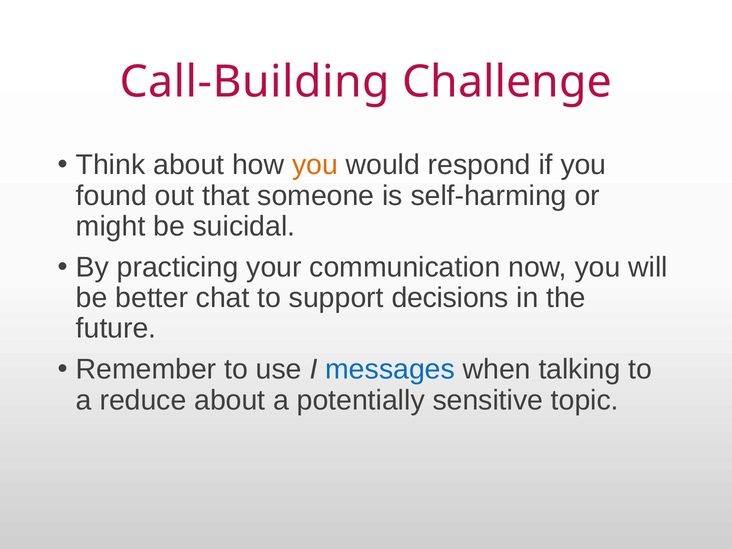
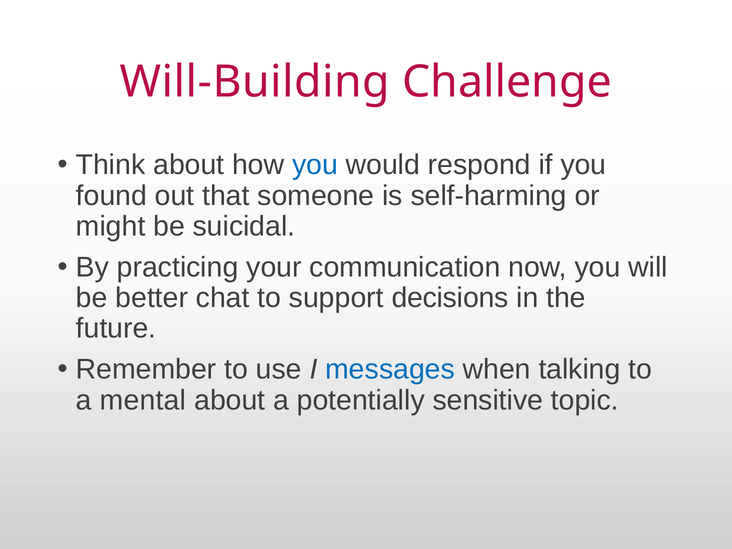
Call-Building: Call-Building -> Will-Building
you at (315, 165) colour: orange -> blue
reduce: reduce -> mental
